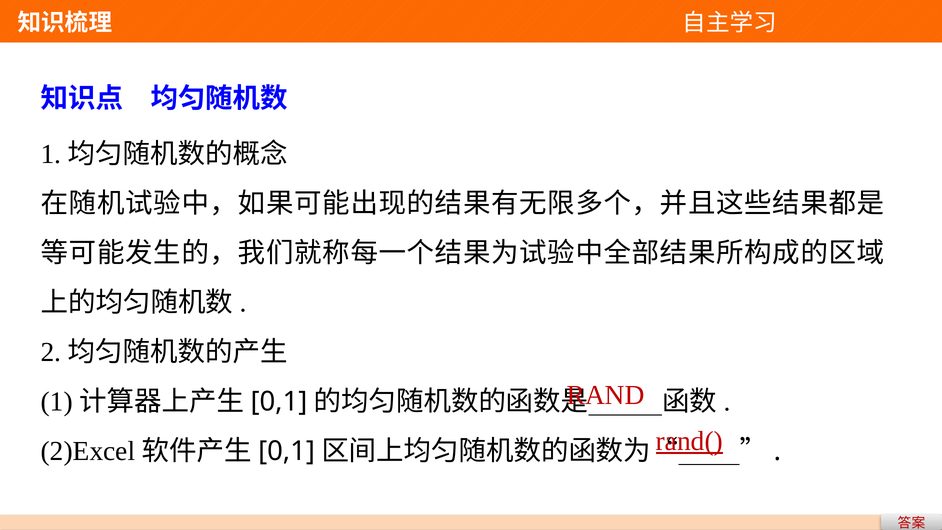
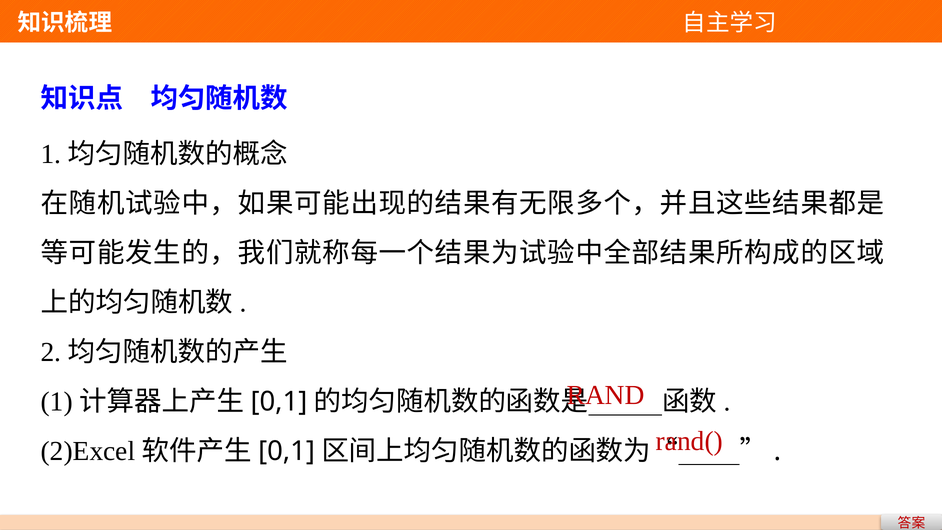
rand( underline: present -> none
